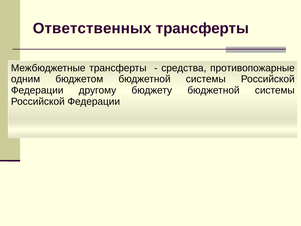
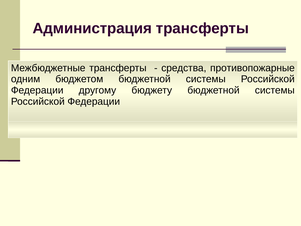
Ответственных: Ответственных -> Администрация
